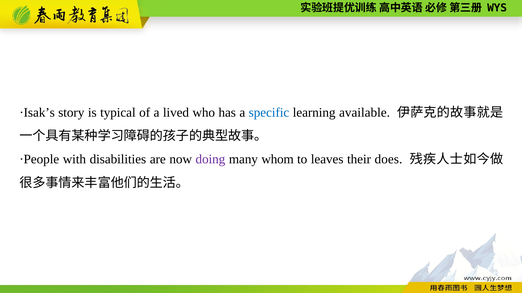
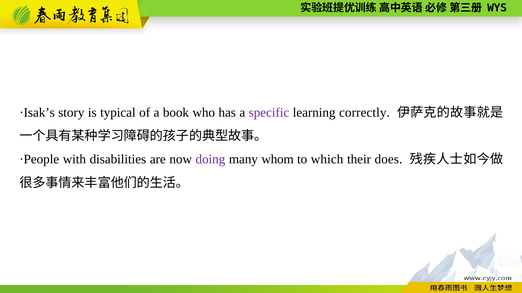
lived: lived -> book
specific colour: blue -> purple
available: available -> correctly
leaves: leaves -> which
